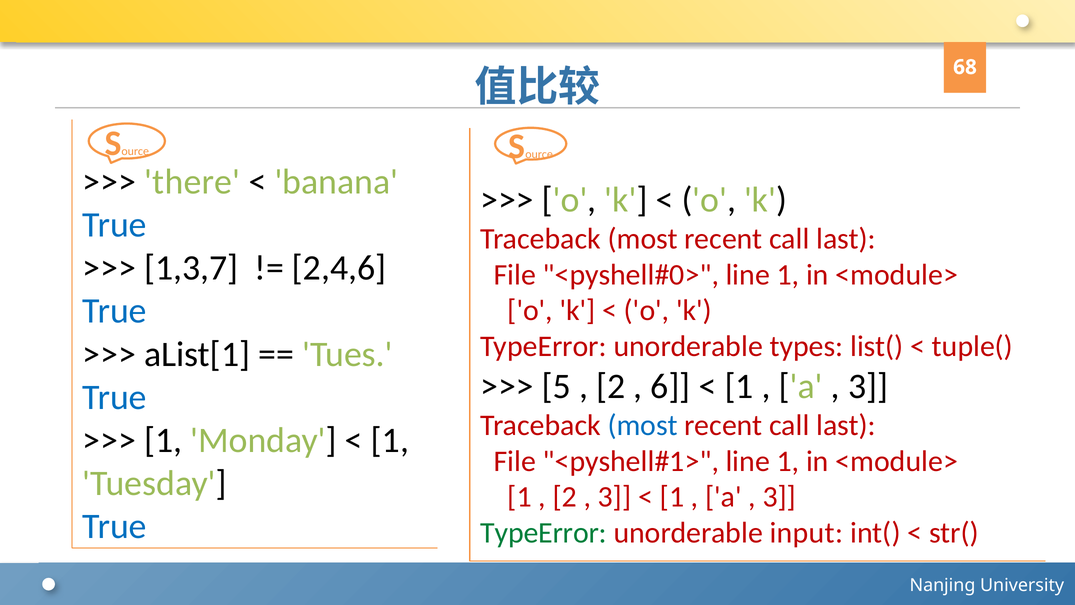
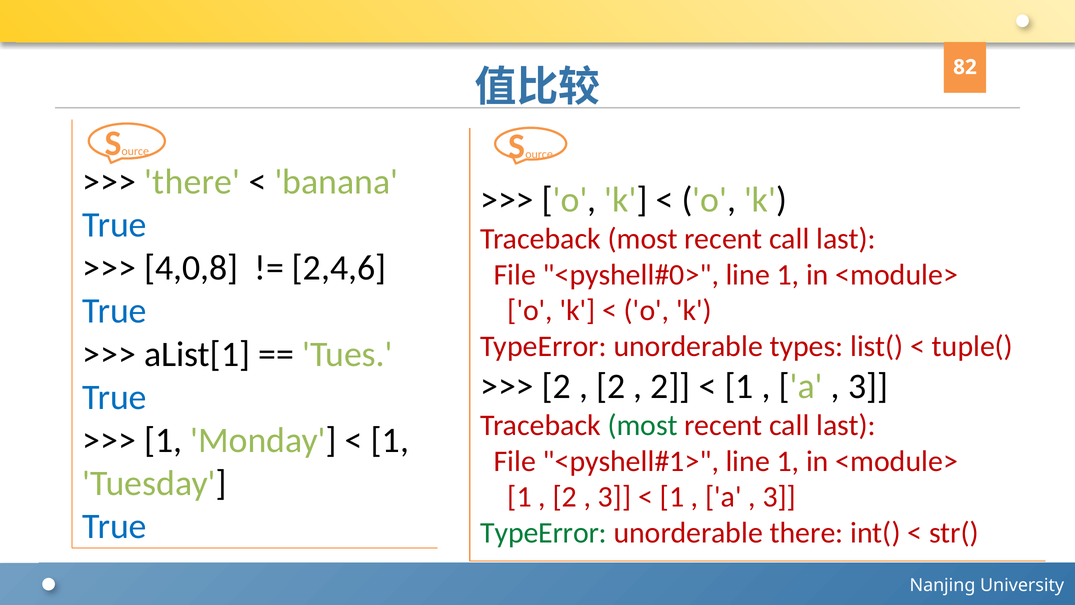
68: 68 -> 82
1,3,7: 1,3,7 -> 4,0,8
5 at (556, 386): 5 -> 2
6 at (670, 386): 6 -> 2
most at (643, 425) colour: blue -> green
unorderable input: input -> there
